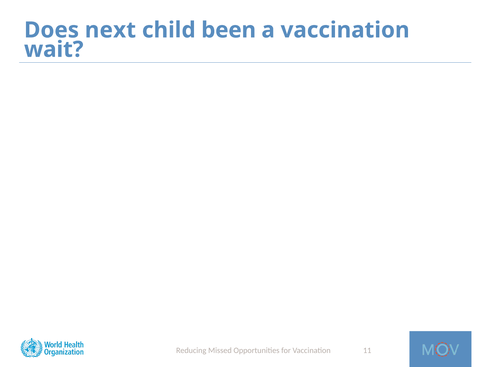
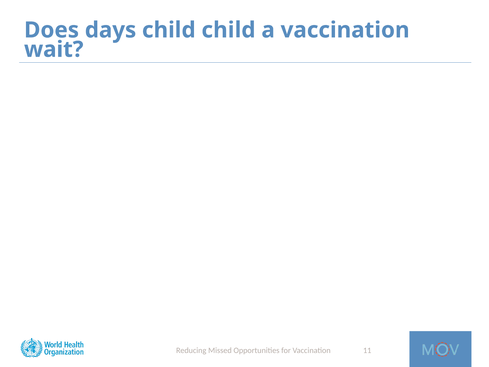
next: next -> days
child been: been -> child
